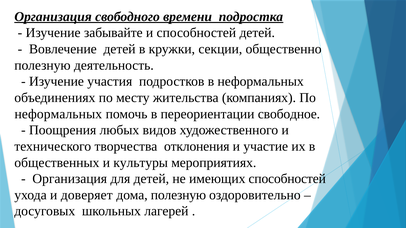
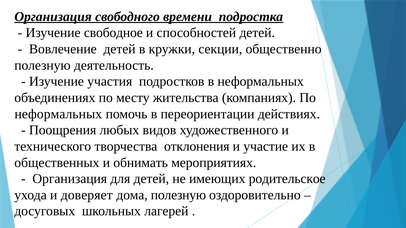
забывайте: забывайте -> свободное
свободное: свободное -> действиях
культуры: культуры -> обнимать
имеющих способностей: способностей -> родительское
